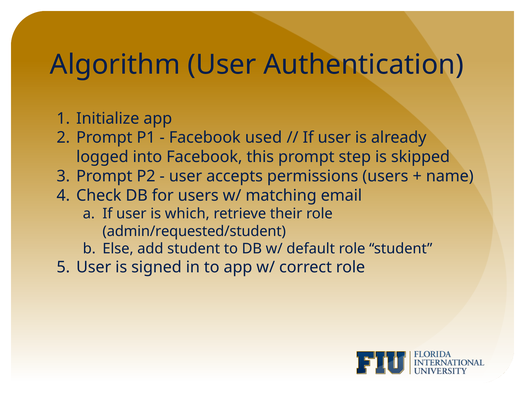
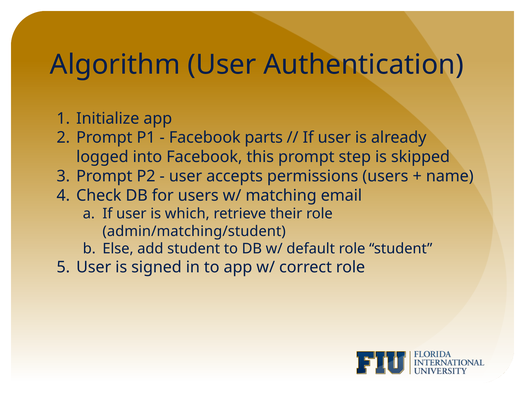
used: used -> parts
admin/requested/student: admin/requested/student -> admin/matching/student
